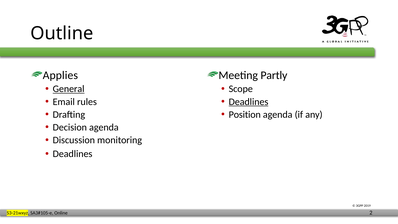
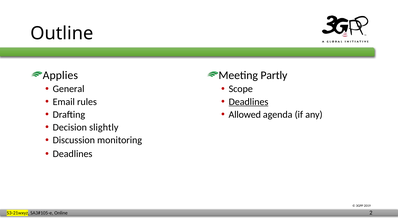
General underline: present -> none
Position: Position -> Allowed
Decision agenda: agenda -> slightly
